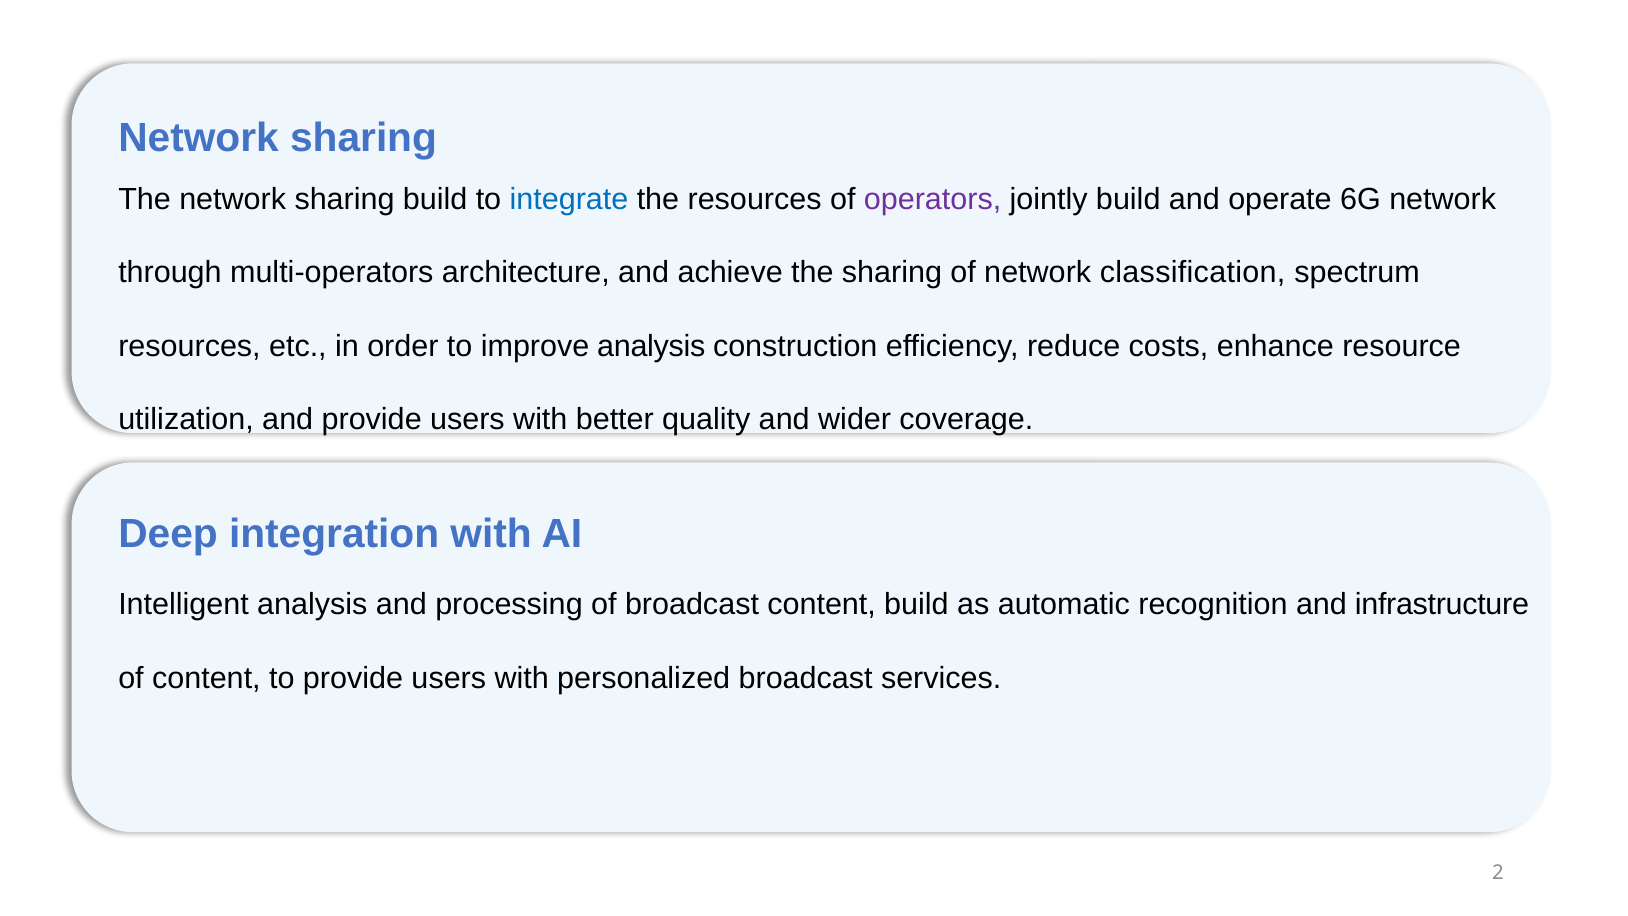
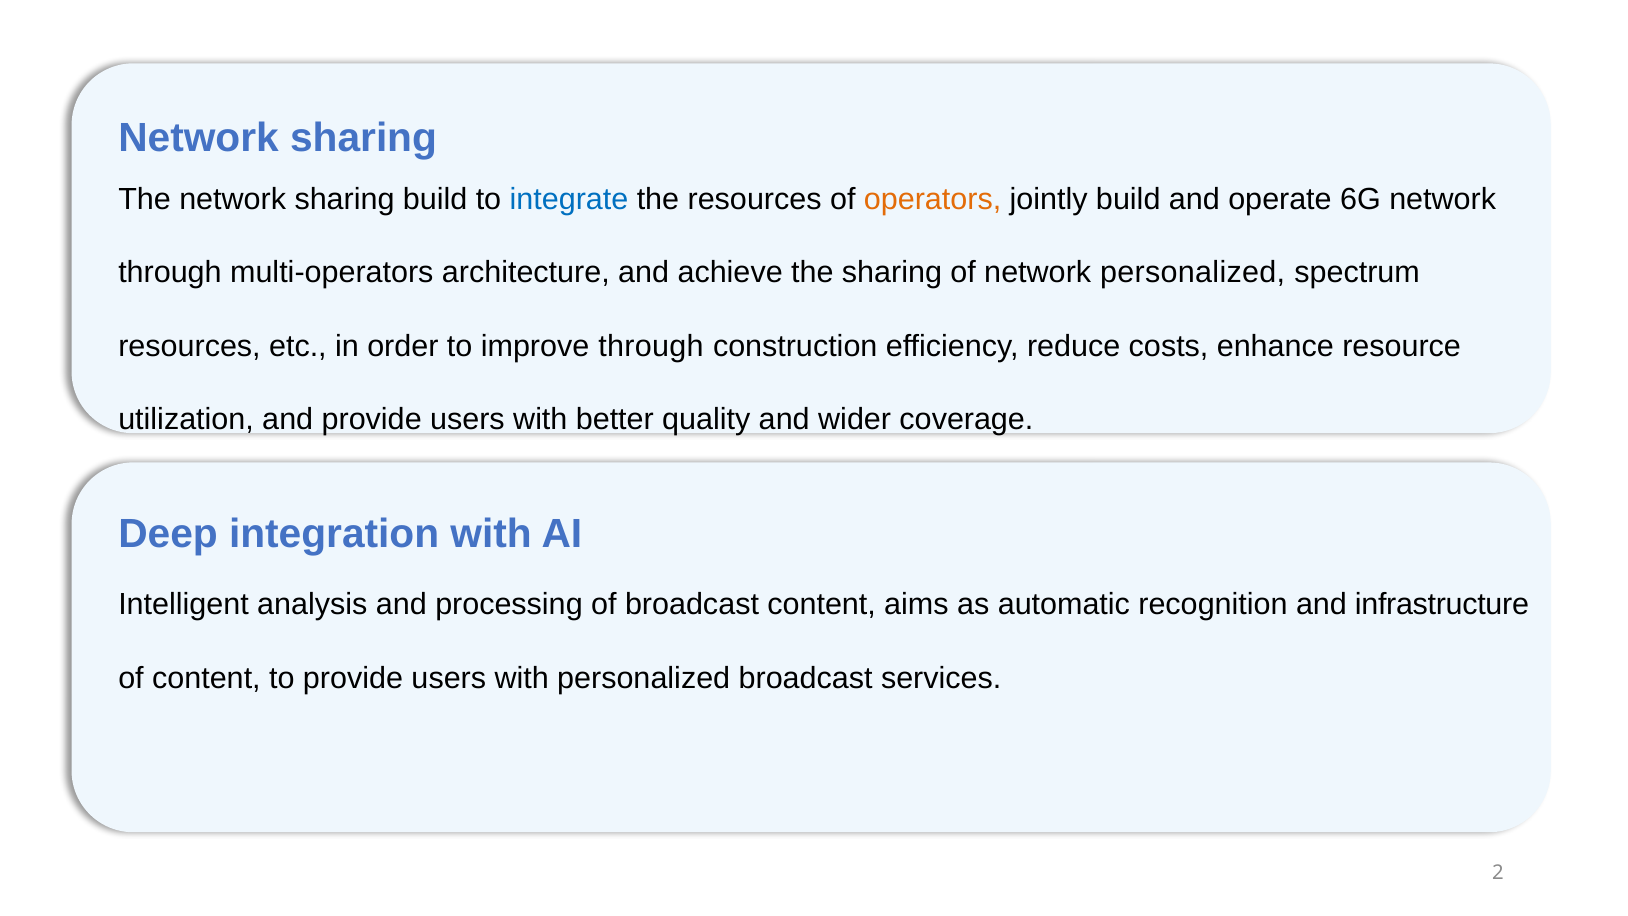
operators colour: purple -> orange
network classification: classification -> personalized
improve analysis: analysis -> through
content build: build -> aims
